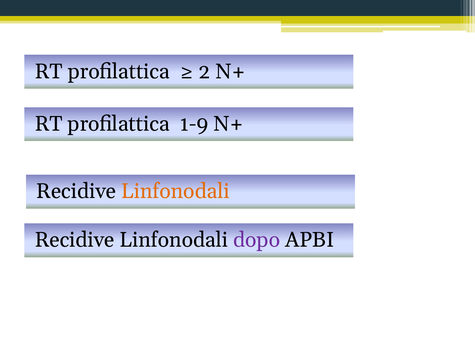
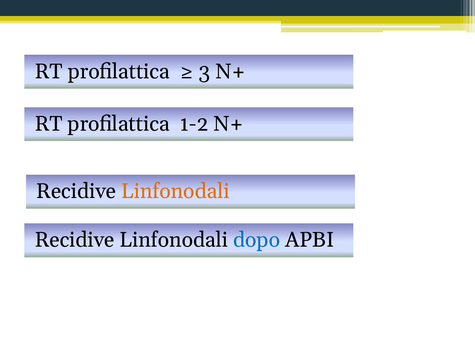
2: 2 -> 3
1-9: 1-9 -> 1-2
dopo colour: purple -> blue
